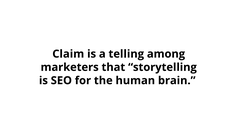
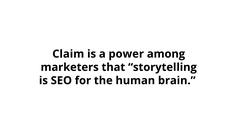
telling: telling -> power
